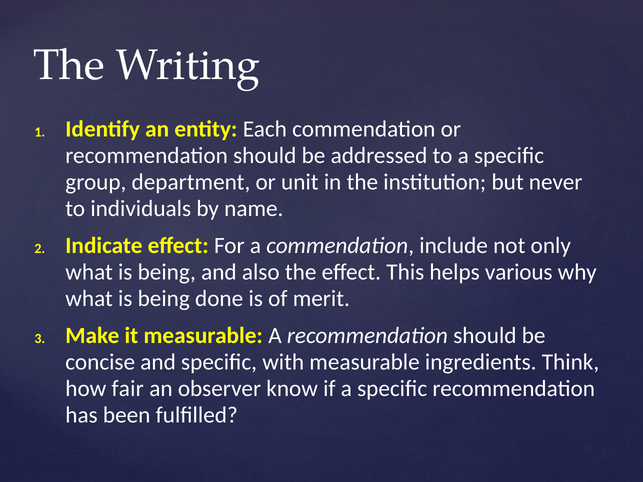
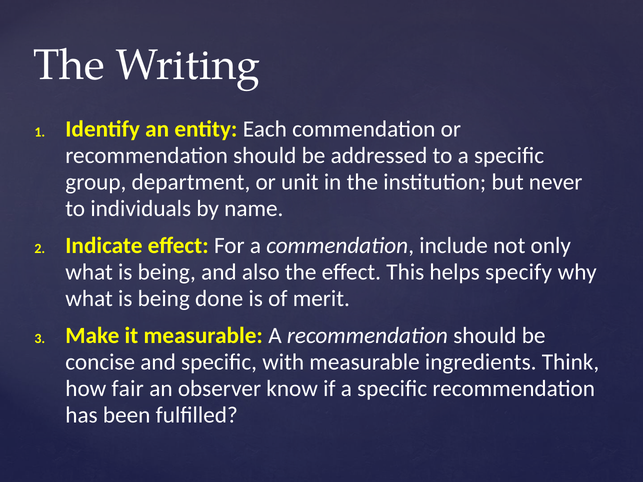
various: various -> specify
